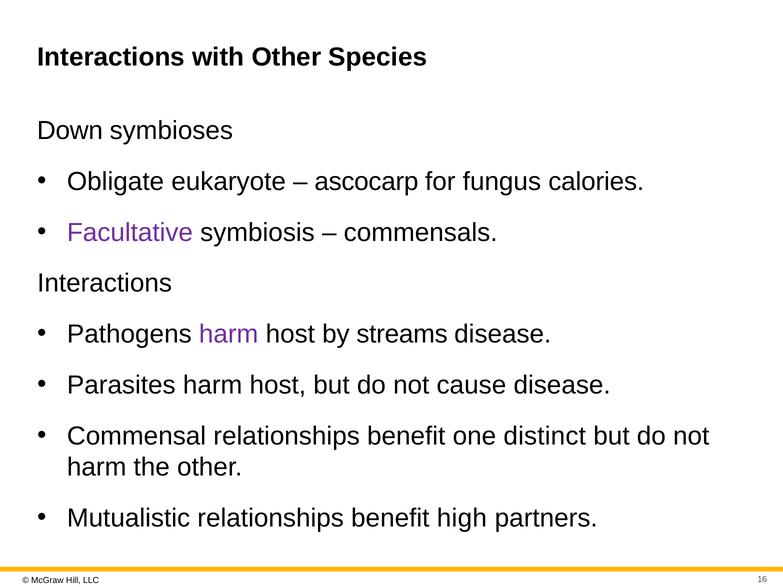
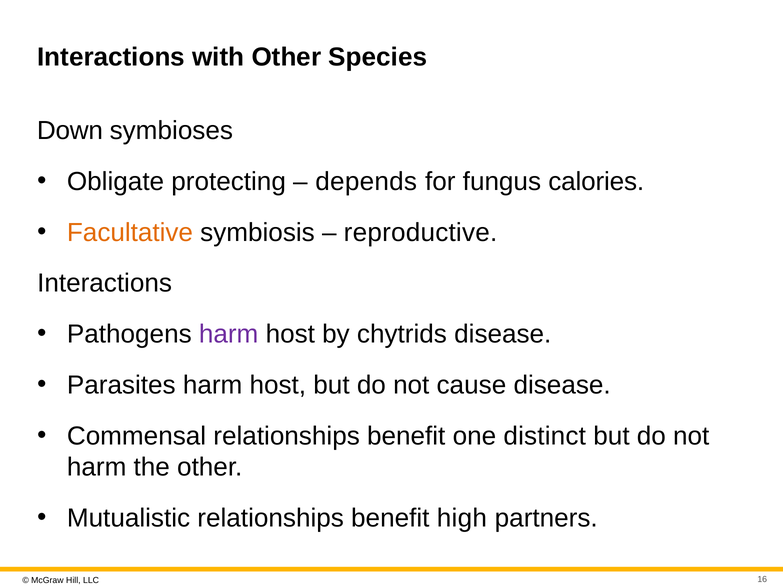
eukaryote: eukaryote -> protecting
ascocarp: ascocarp -> depends
Facultative colour: purple -> orange
commensals: commensals -> reproductive
streams: streams -> chytrids
